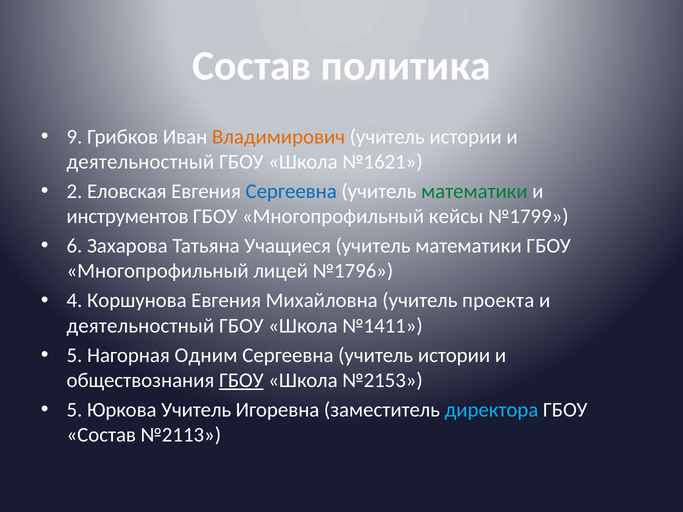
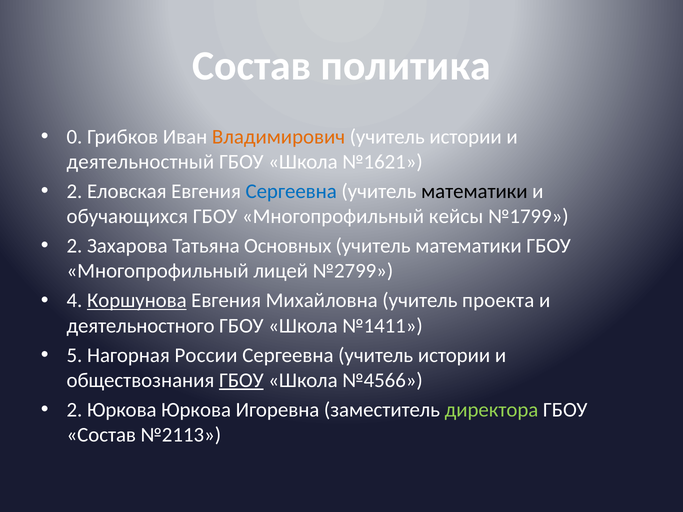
9: 9 -> 0
математики at (474, 192) colour: green -> black
инструментов: инструментов -> обучающихся
6 at (74, 246): 6 -> 2
Учащиеся: Учащиеся -> Основных
№1796: №1796 -> №2799
Коршунова underline: none -> present
деятельностный at (140, 326): деятельностный -> деятельностного
Одним: Одним -> России
№2153: №2153 -> №4566
5 at (74, 410): 5 -> 2
Юркова Учитель: Учитель -> Юркова
директора colour: light blue -> light green
